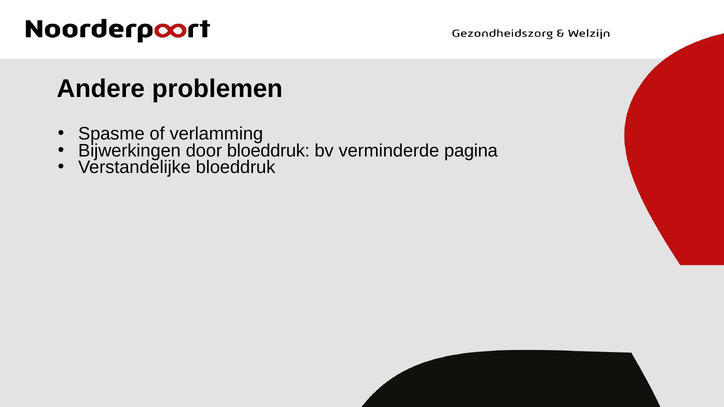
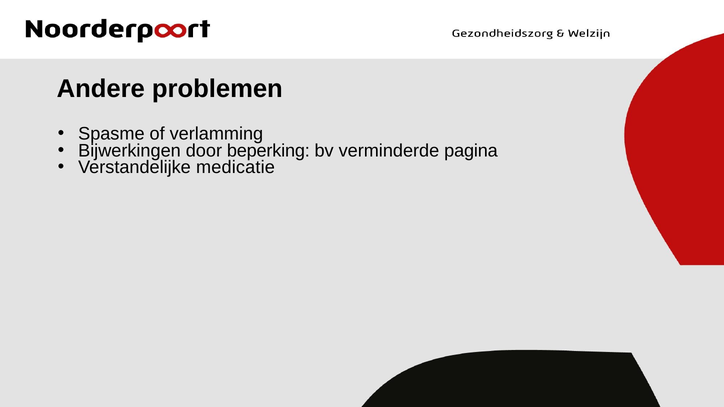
door bloeddruk: bloeddruk -> beperking
Verstandelijke bloeddruk: bloeddruk -> medicatie
